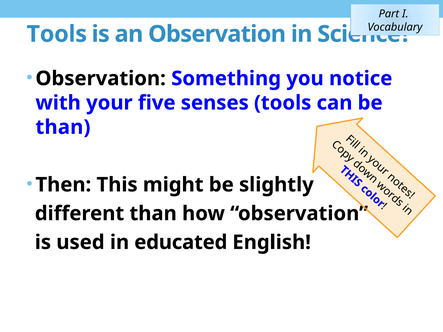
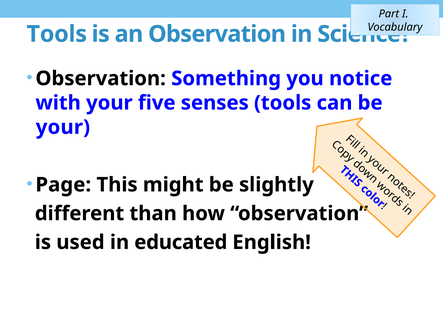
than at (63, 127): than -> your
Then: Then -> Page
